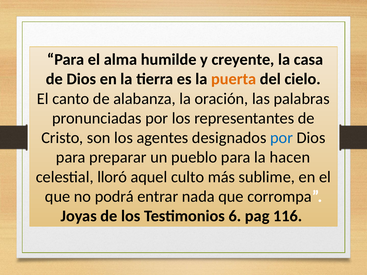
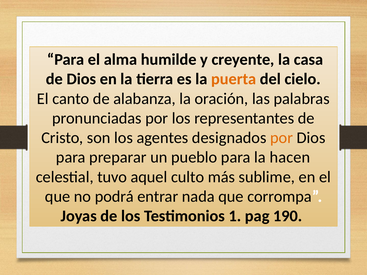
por at (282, 138) colour: blue -> orange
lloró: lloró -> tuvo
6: 6 -> 1
116: 116 -> 190
